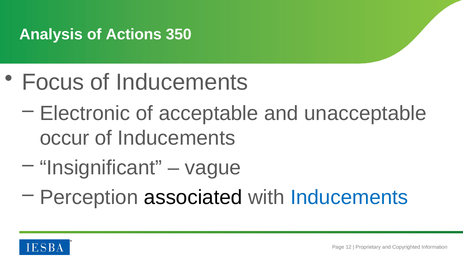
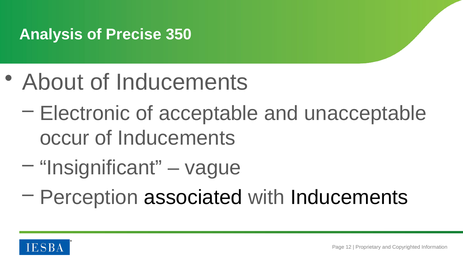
Actions: Actions -> Precise
Focus: Focus -> About
Inducements at (349, 198) colour: blue -> black
